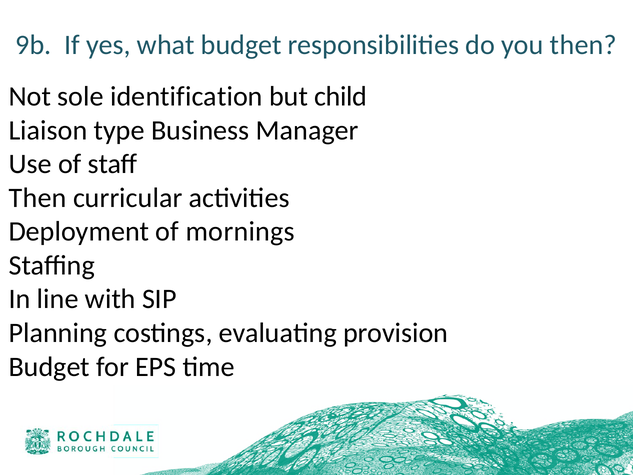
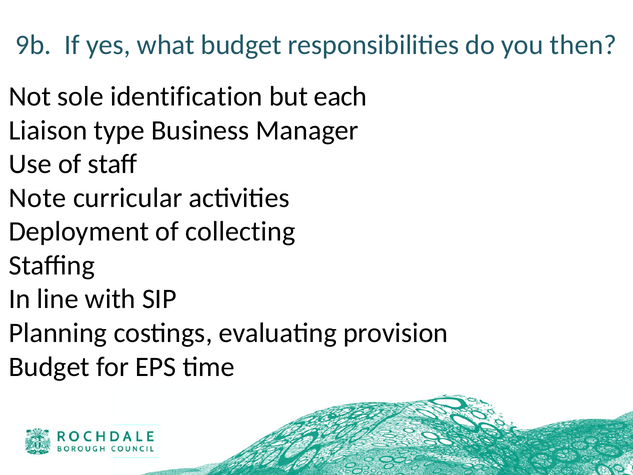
child: child -> each
Then at (38, 198): Then -> Note
mornings: mornings -> collecting
